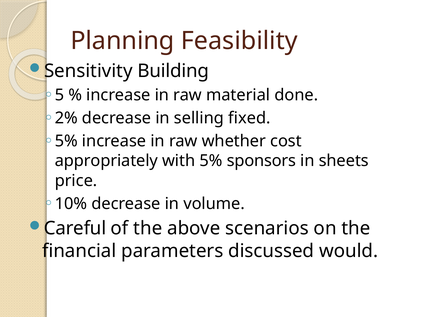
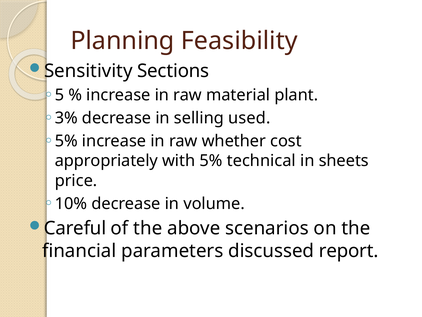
Building: Building -> Sections
done: done -> plant
2%: 2% -> 3%
fixed: fixed -> used
sponsors: sponsors -> technical
would: would -> report
